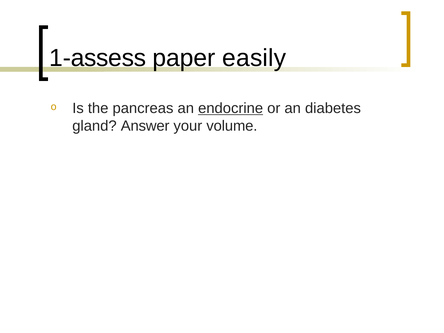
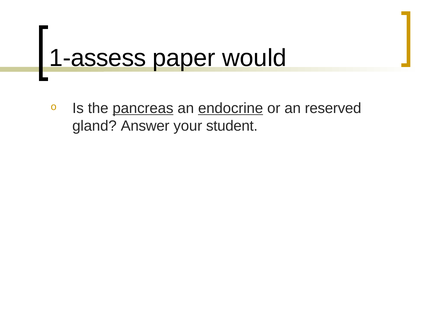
easily: easily -> would
pancreas underline: none -> present
diabetes: diabetes -> reserved
volume: volume -> student
